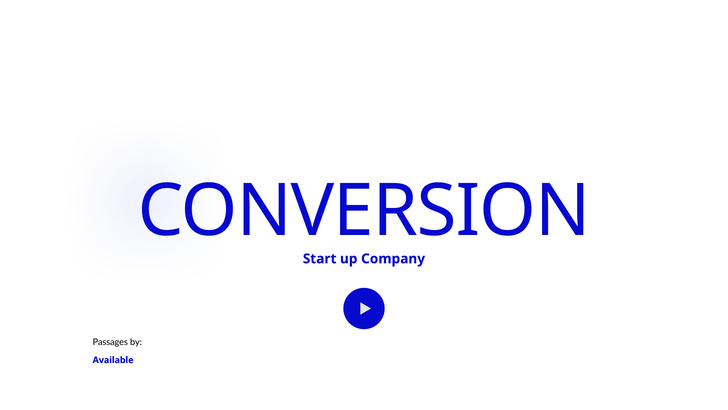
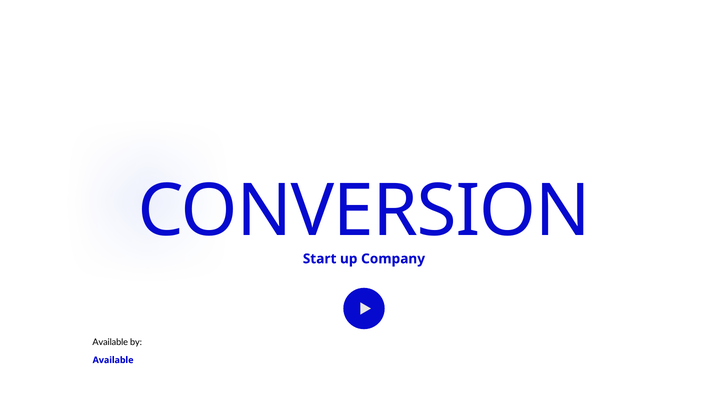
Passages at (110, 342): Passages -> Available
